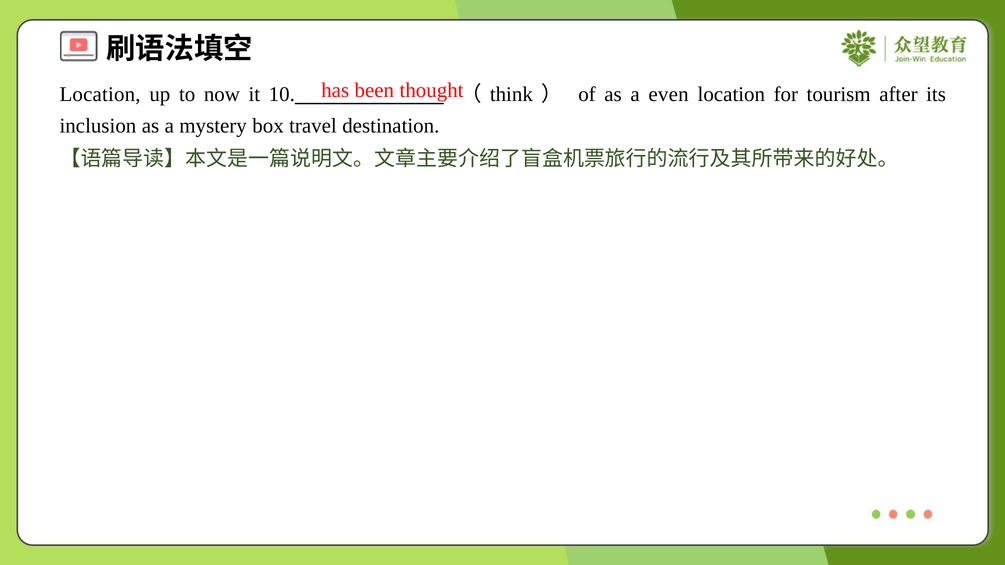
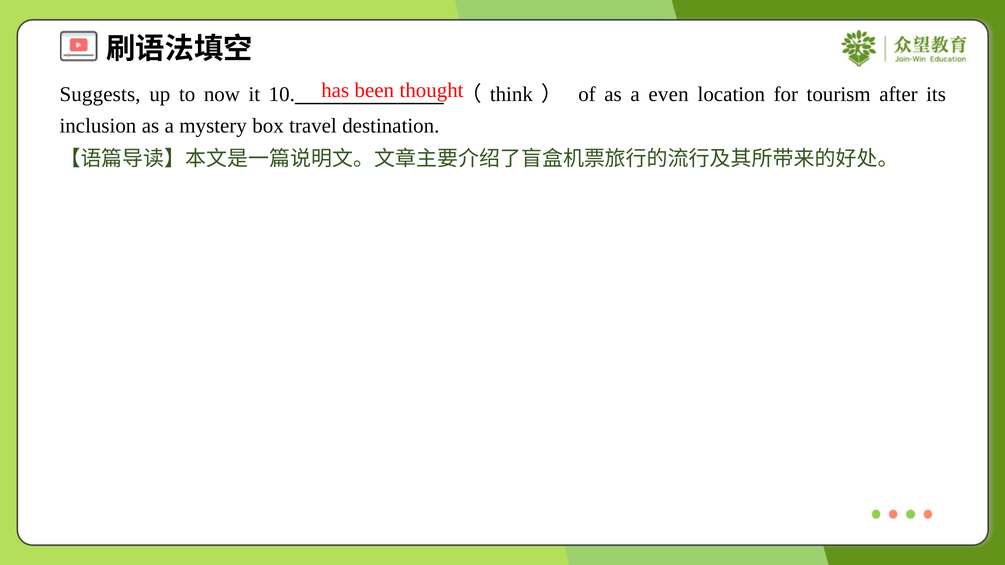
Location at (100, 94): Location -> Suggests
